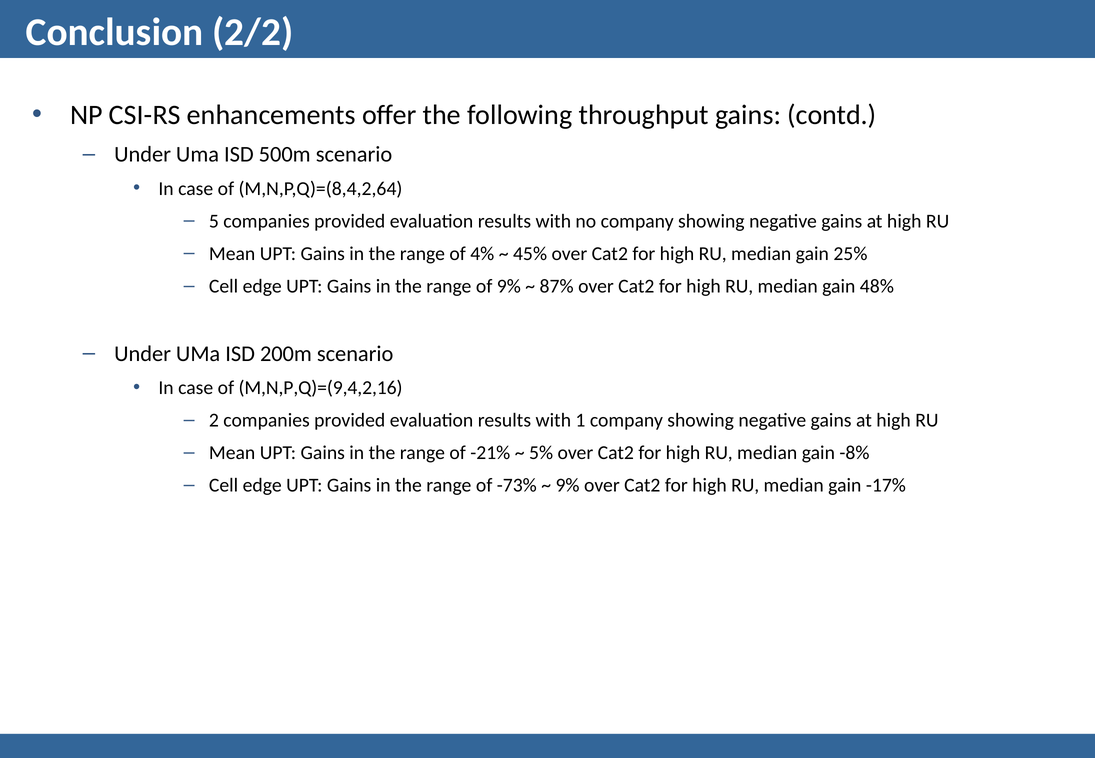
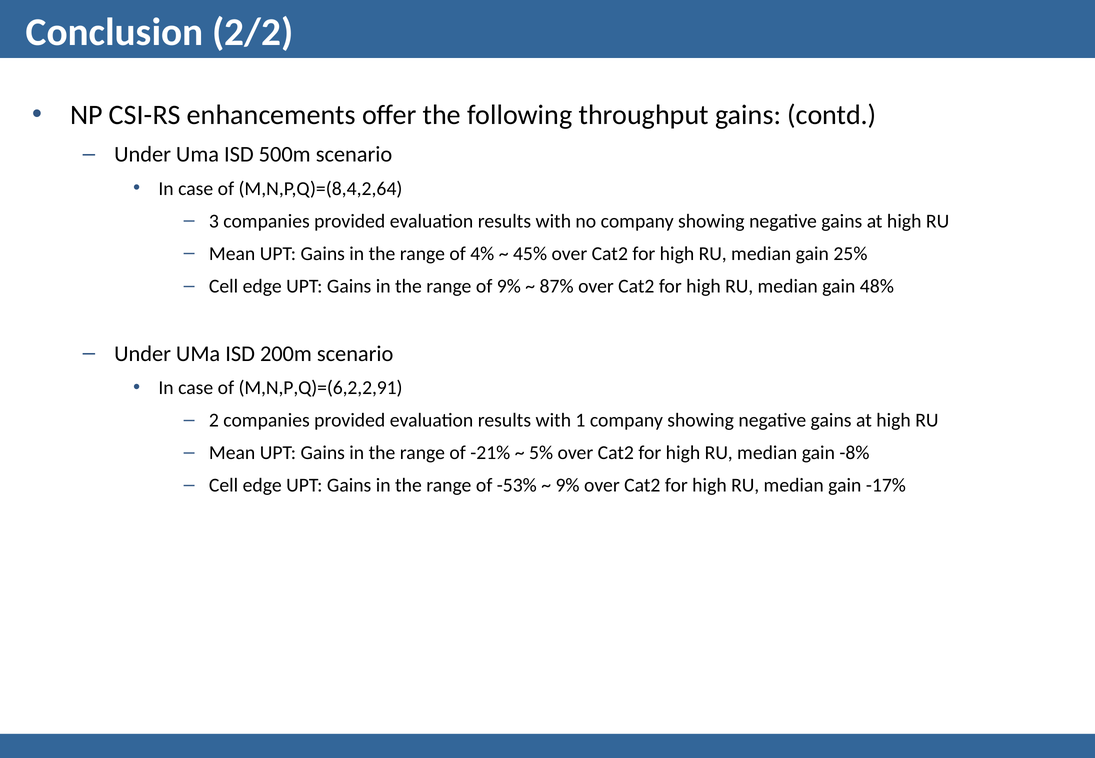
5: 5 -> 3
M,N,P,Q)=(9,4,2,16: M,N,P,Q)=(9,4,2,16 -> M,N,P,Q)=(6,2,2,91
-73%: -73% -> -53%
